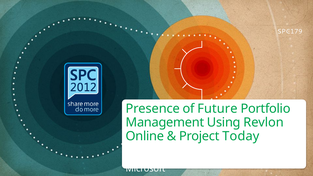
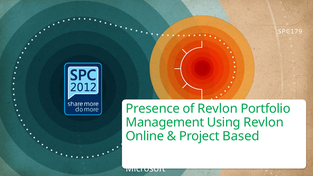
of Future: Future -> Revlon
Today: Today -> Based
